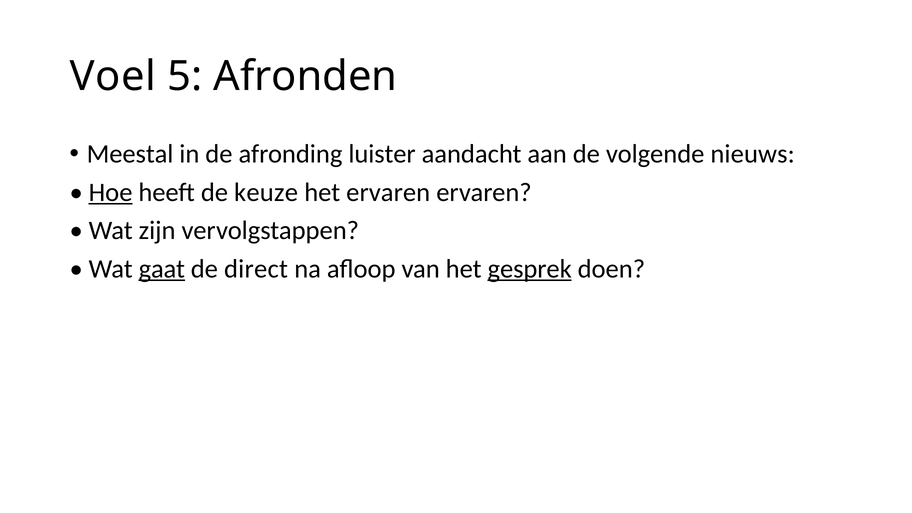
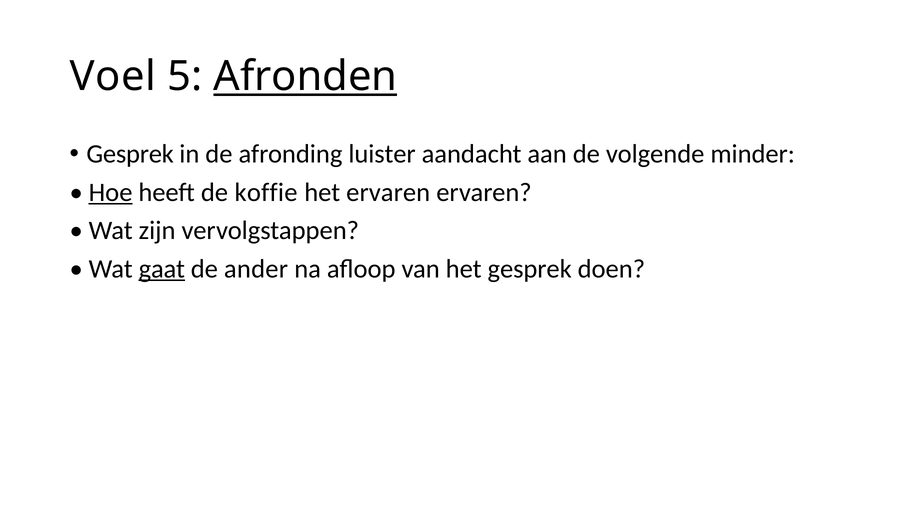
Afronden underline: none -> present
Meestal at (130, 154): Meestal -> Gesprek
nieuws: nieuws -> minder
keuze: keuze -> koffie
direct: direct -> ander
gesprek at (530, 269) underline: present -> none
